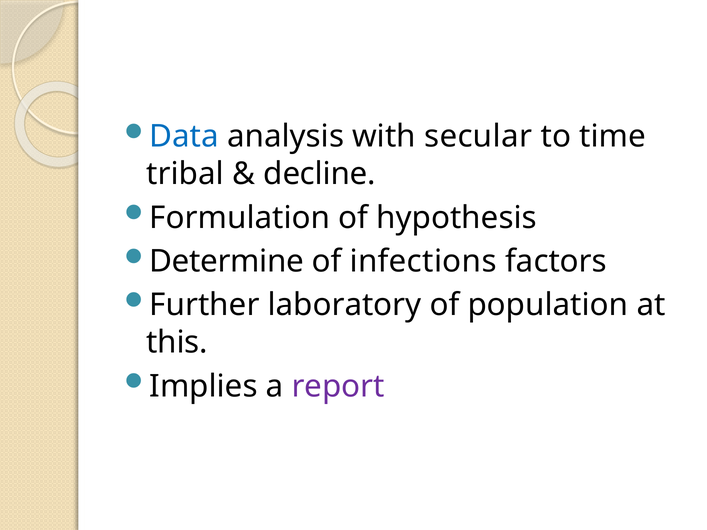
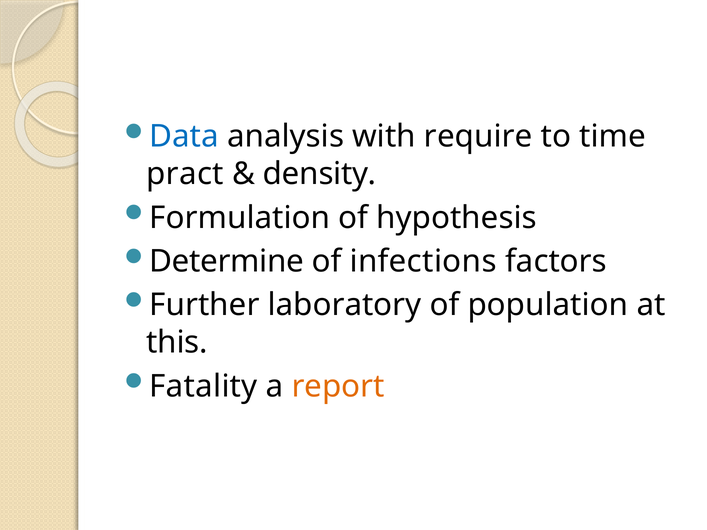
secular: secular -> require
tribal: tribal -> pract
decline: decline -> density
Implies: Implies -> Fatality
report colour: purple -> orange
